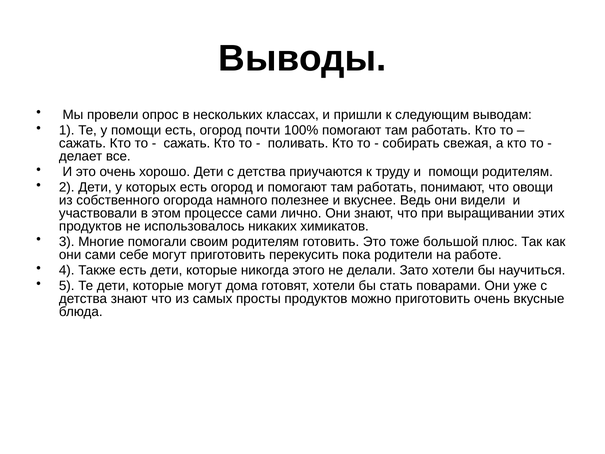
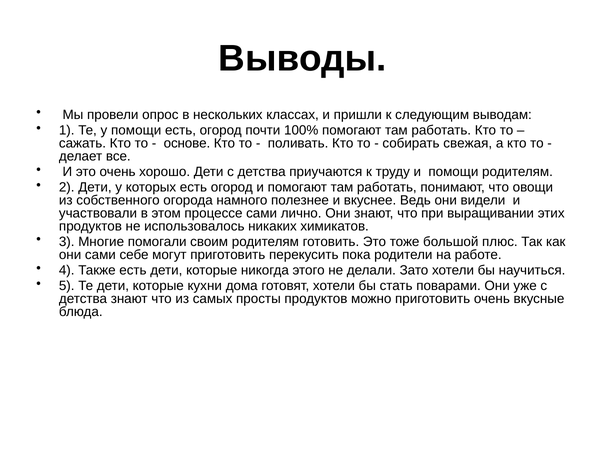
сажать at (187, 143): сажать -> основе
которые могут: могут -> кухни
